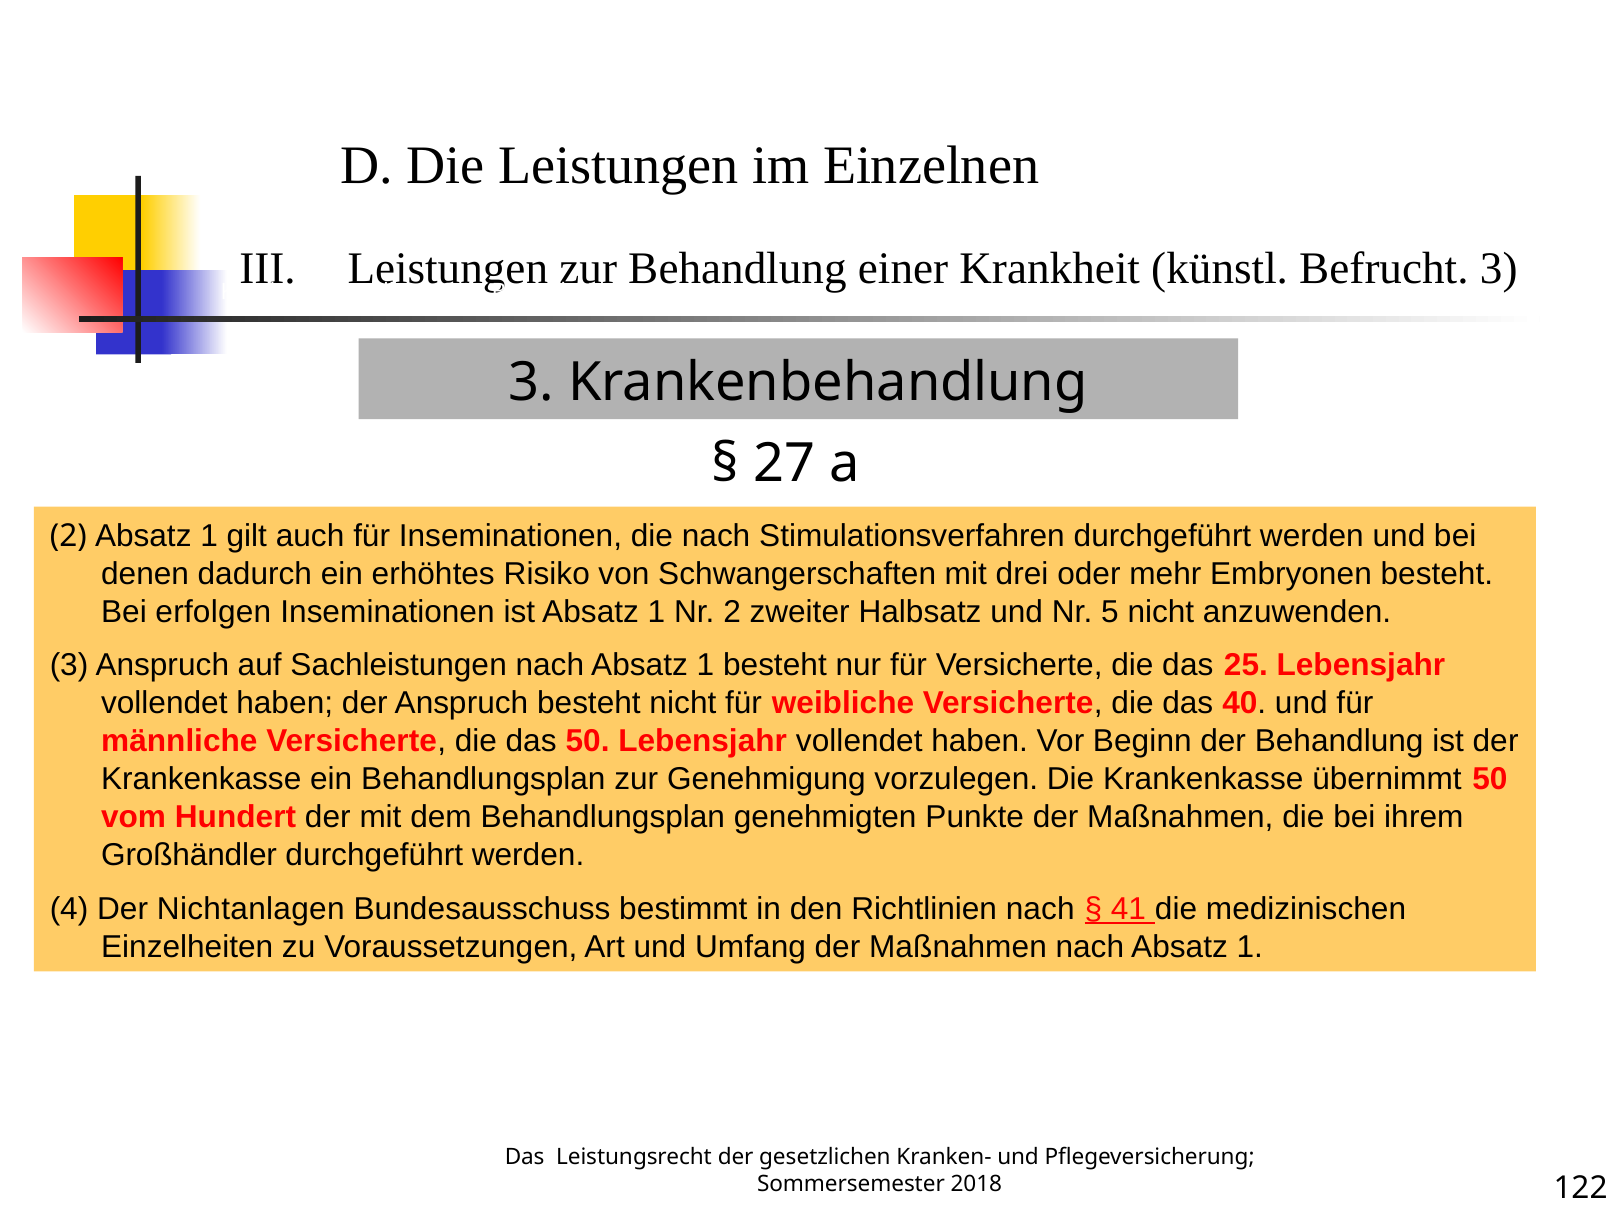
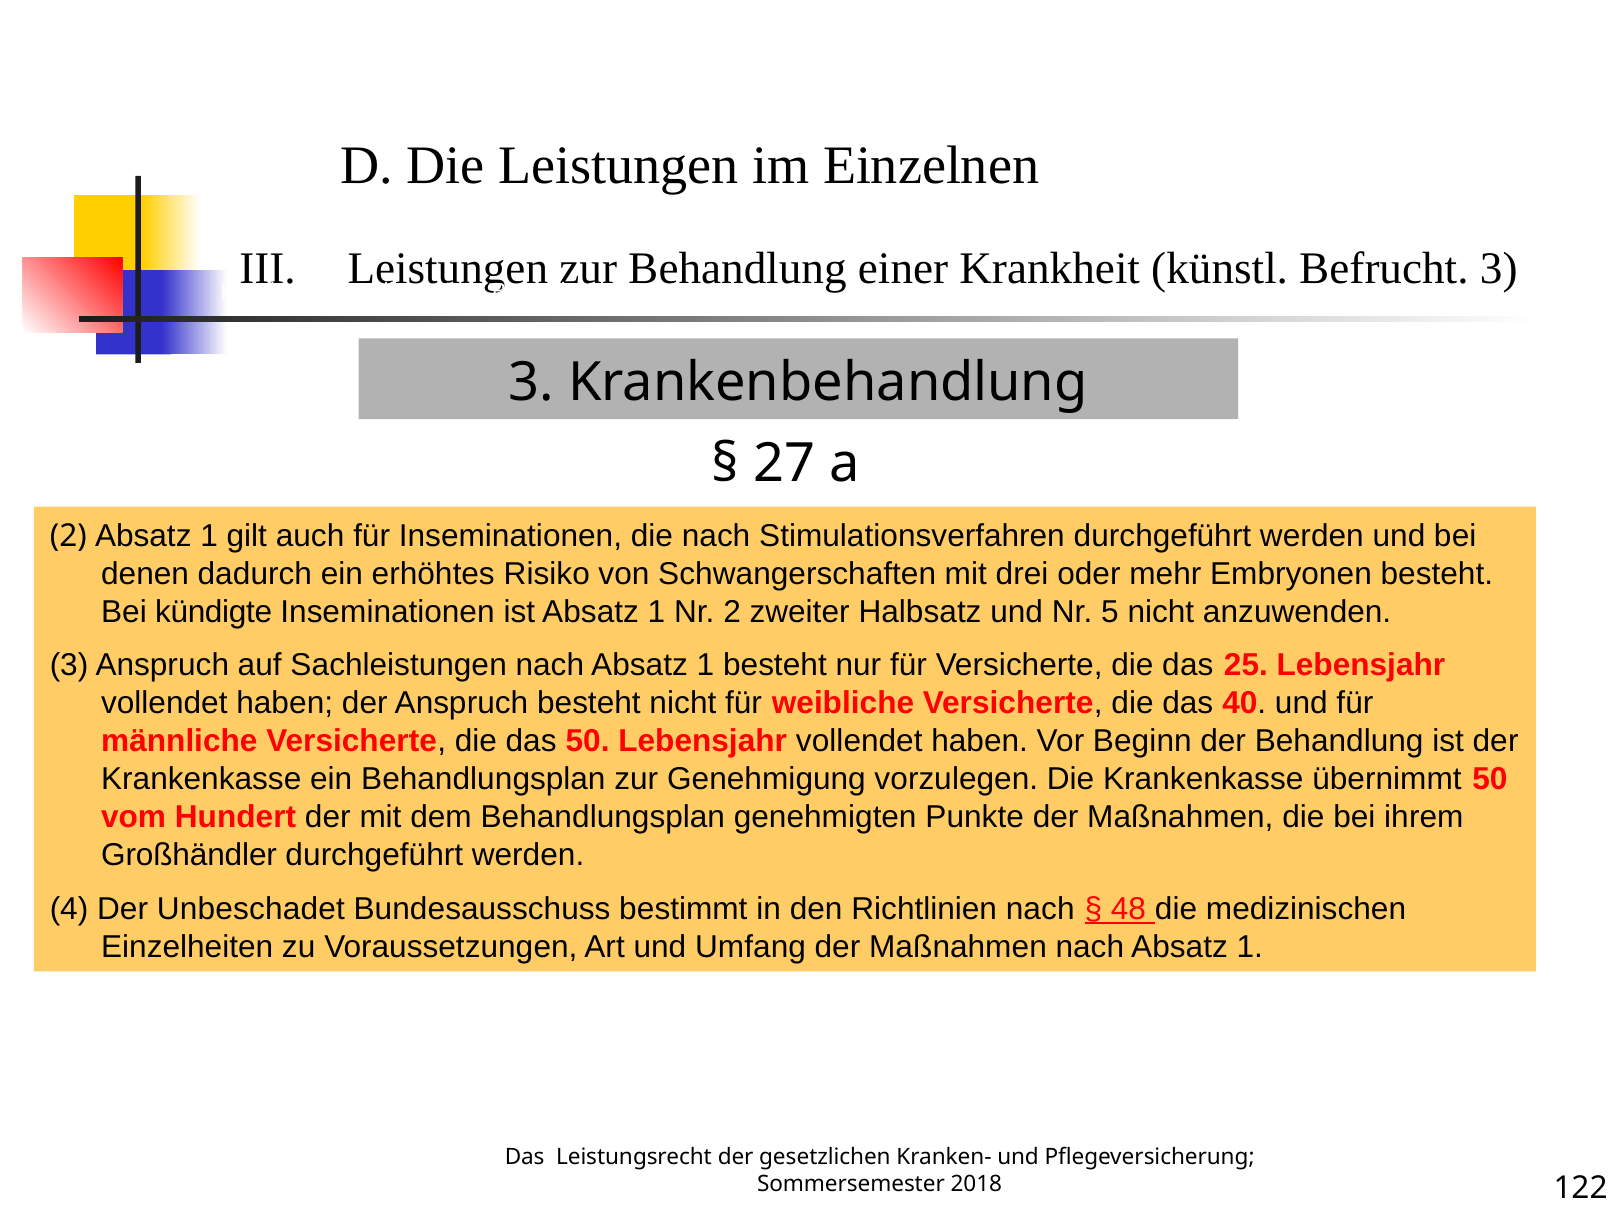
erfolgen: erfolgen -> kündigte
Nichtanlagen: Nichtanlagen -> Unbeschadet
41: 41 -> 48
